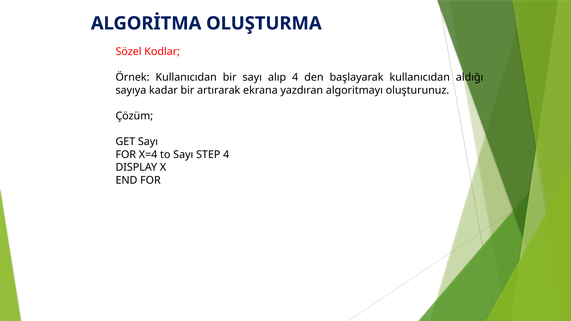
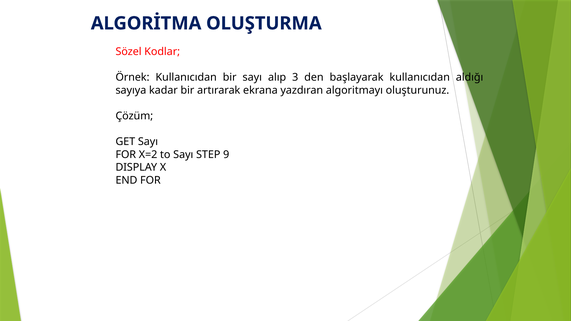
alıp 4: 4 -> 3
X=4: X=4 -> X=2
STEP 4: 4 -> 9
